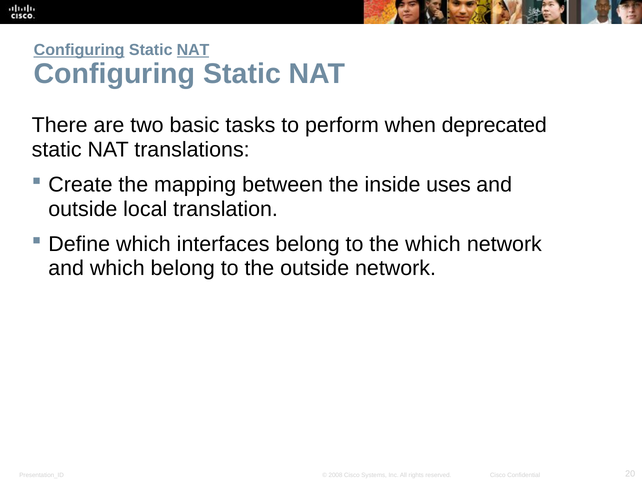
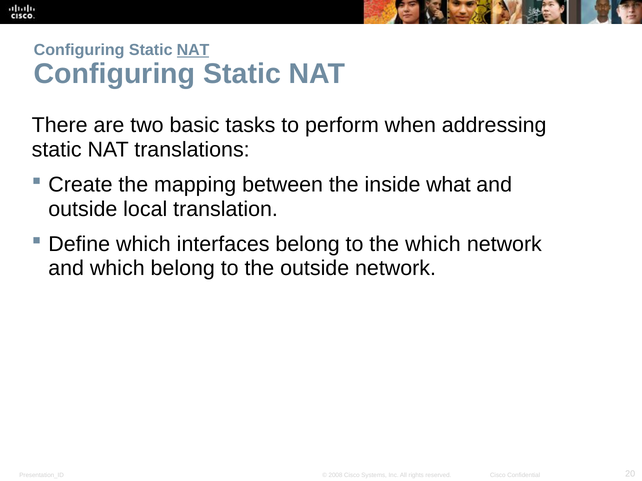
Configuring at (79, 50) underline: present -> none
deprecated: deprecated -> addressing
uses: uses -> what
